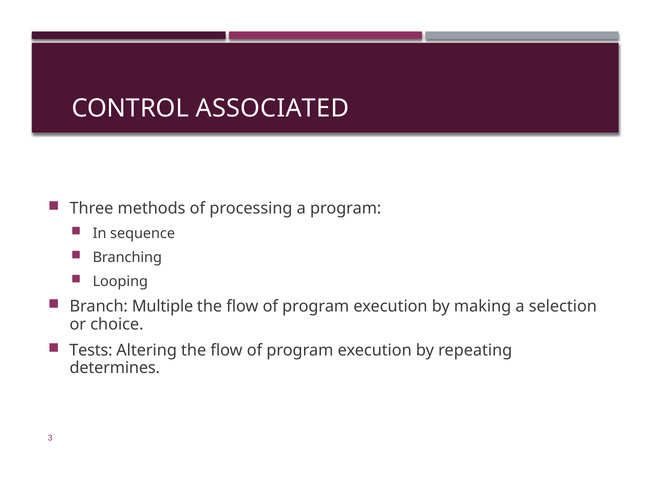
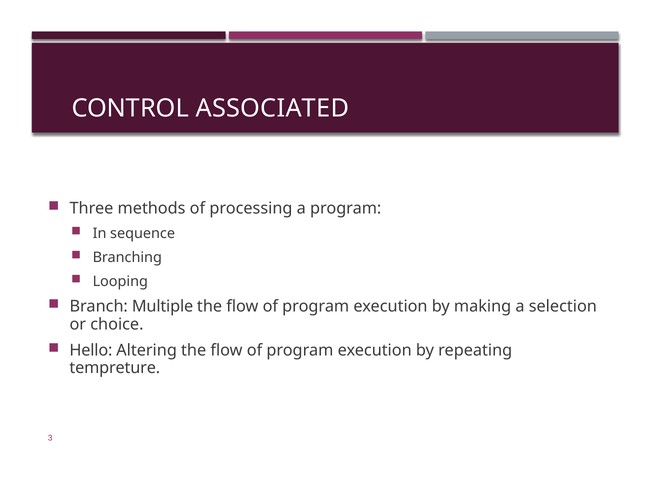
Tests: Tests -> Hello
determines: determines -> tempreture
